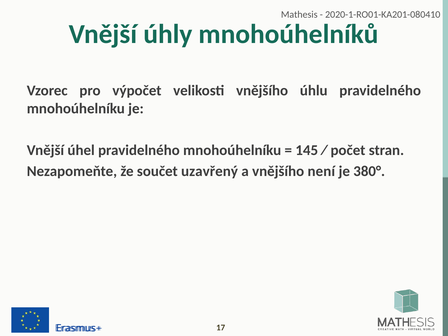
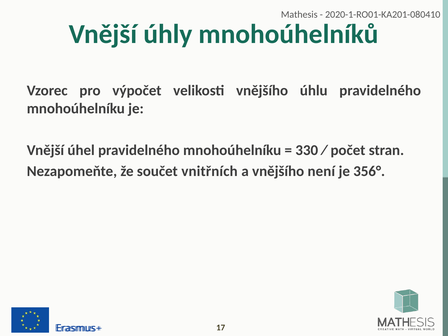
145: 145 -> 330
uzavřený: uzavřený -> vnitřních
380°: 380° -> 356°
